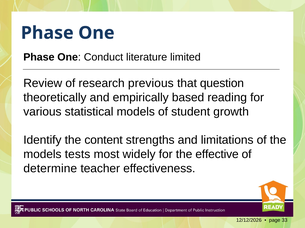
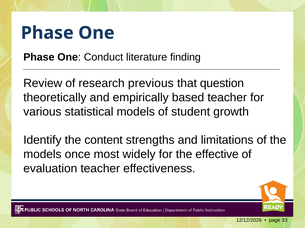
limited: limited -> finding
based reading: reading -> teacher
tests: tests -> once
determine: determine -> evaluation
